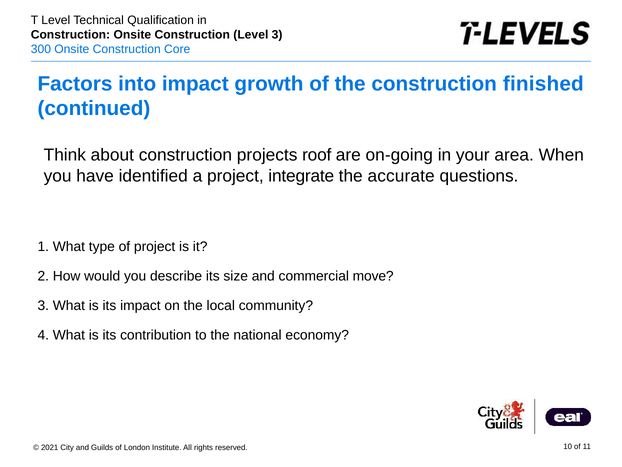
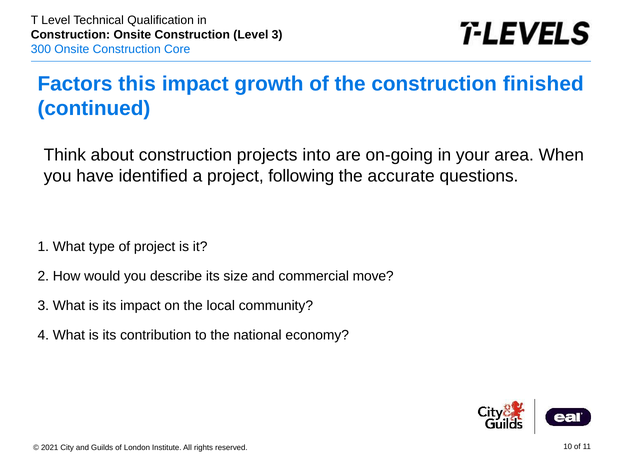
into: into -> this
roof: roof -> into
integrate: integrate -> following
